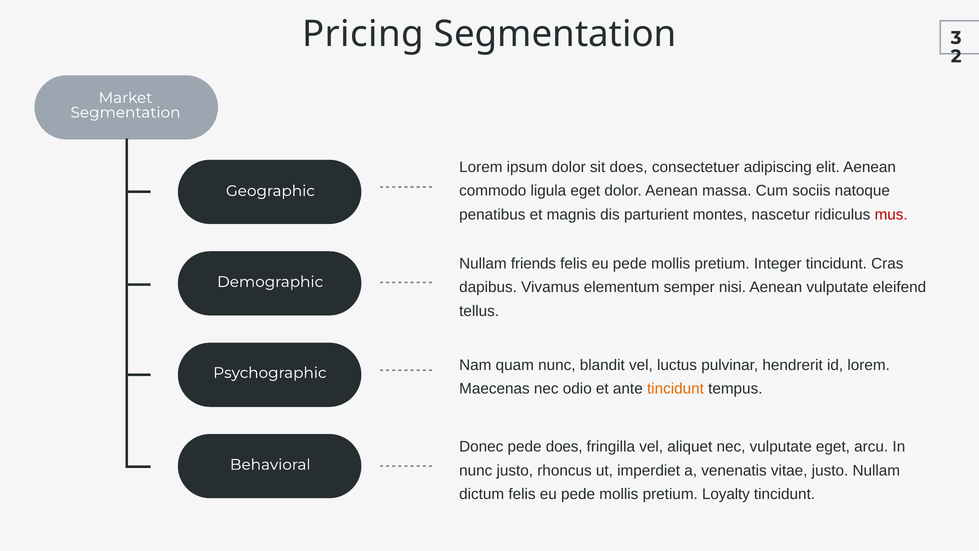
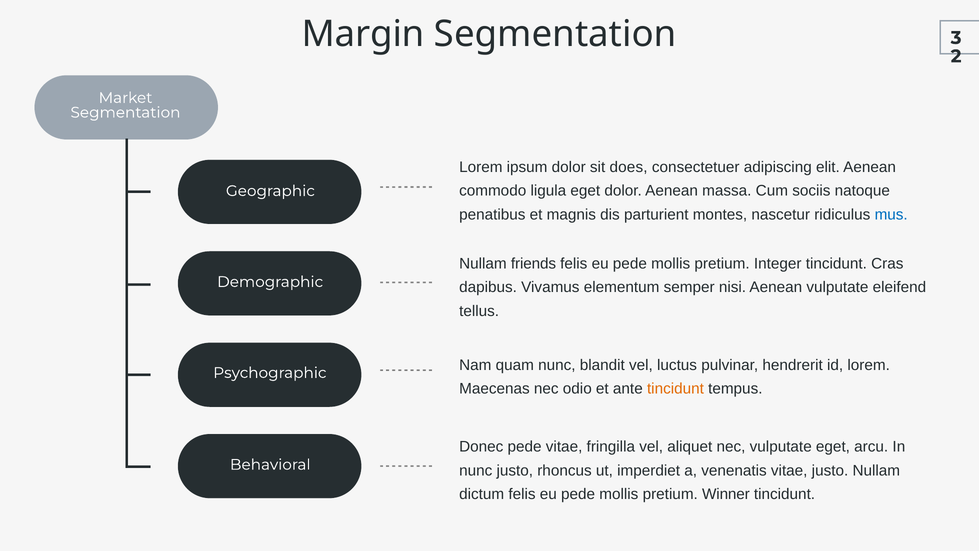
Pricing: Pricing -> Margin
mus colour: red -> blue
pede does: does -> vitae
Loyalty: Loyalty -> Winner
